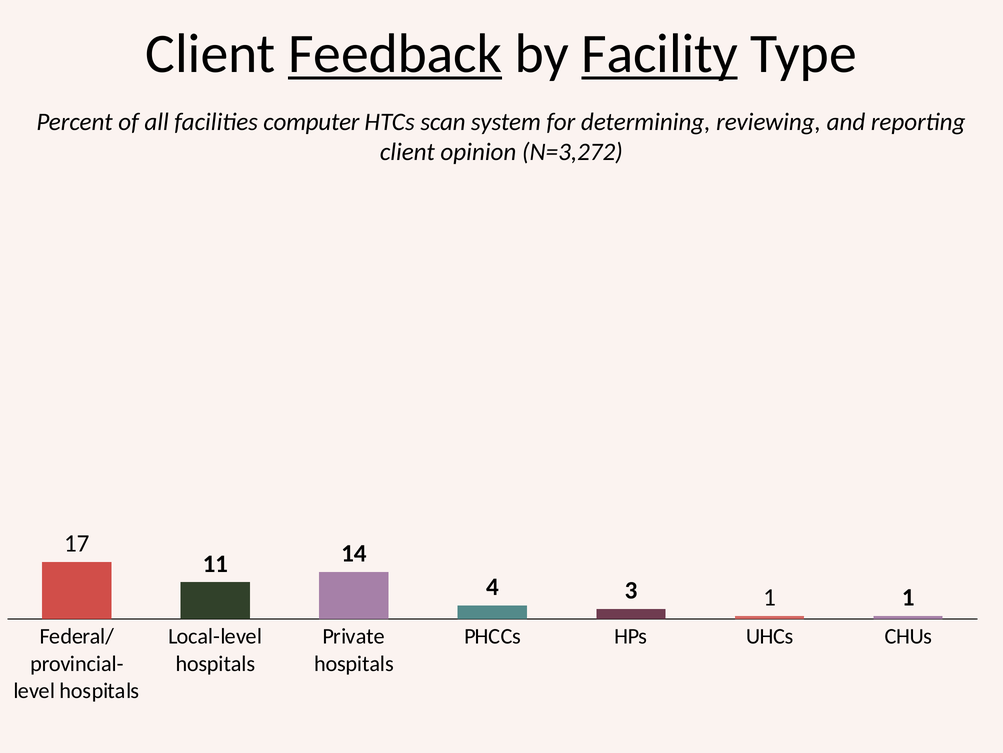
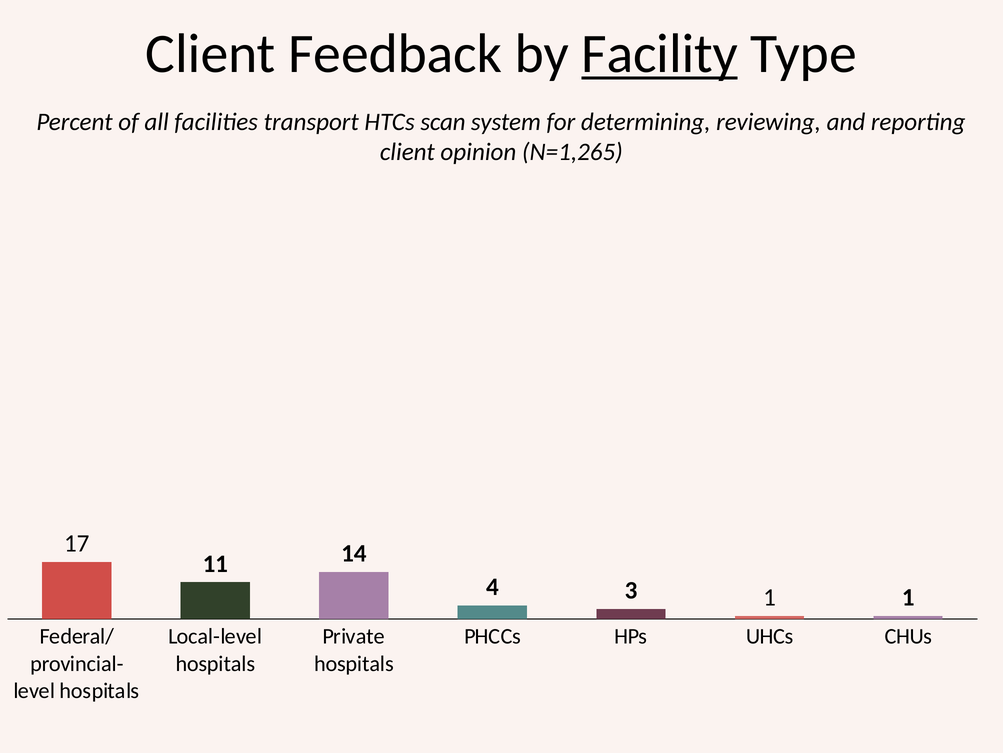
Feedback underline: present -> none
computer: computer -> transport
N=3,272: N=3,272 -> N=1,265
